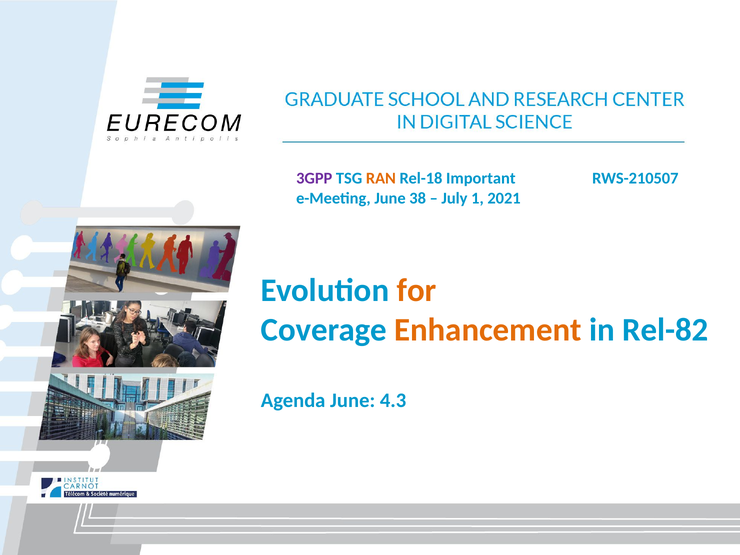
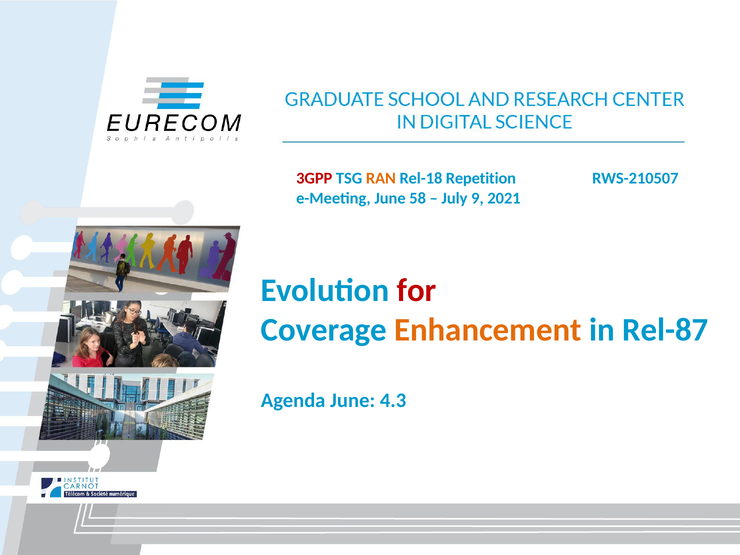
3GPP colour: purple -> red
Important: Important -> Repetition
38: 38 -> 58
1: 1 -> 9
for colour: orange -> red
Rel-82: Rel-82 -> Rel-87
